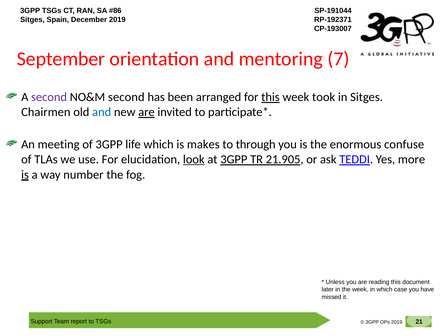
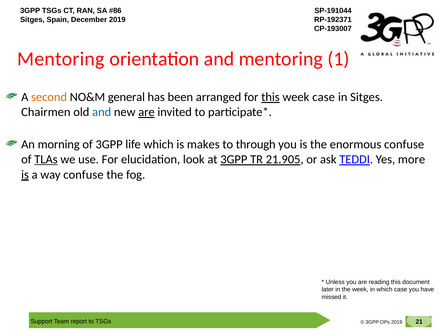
September at (61, 59): September -> Mentoring
7: 7 -> 1
second at (49, 97) colour: purple -> orange
NO&M second: second -> general
week took: took -> case
meeting: meeting -> morning
TLAs underline: none -> present
look underline: present -> none
way number: number -> confuse
